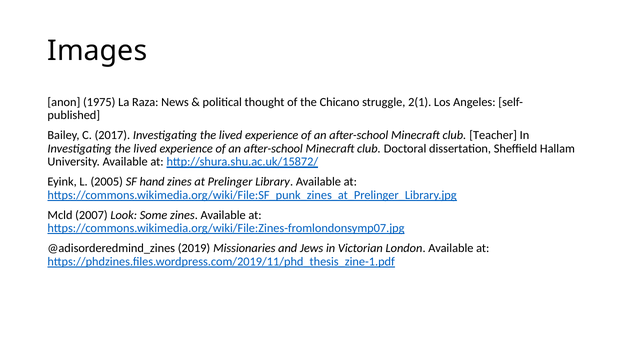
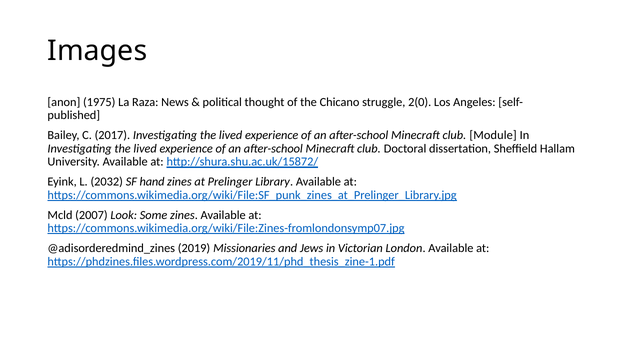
2(1: 2(1 -> 2(0
Teacher: Teacher -> Module
2005: 2005 -> 2032
